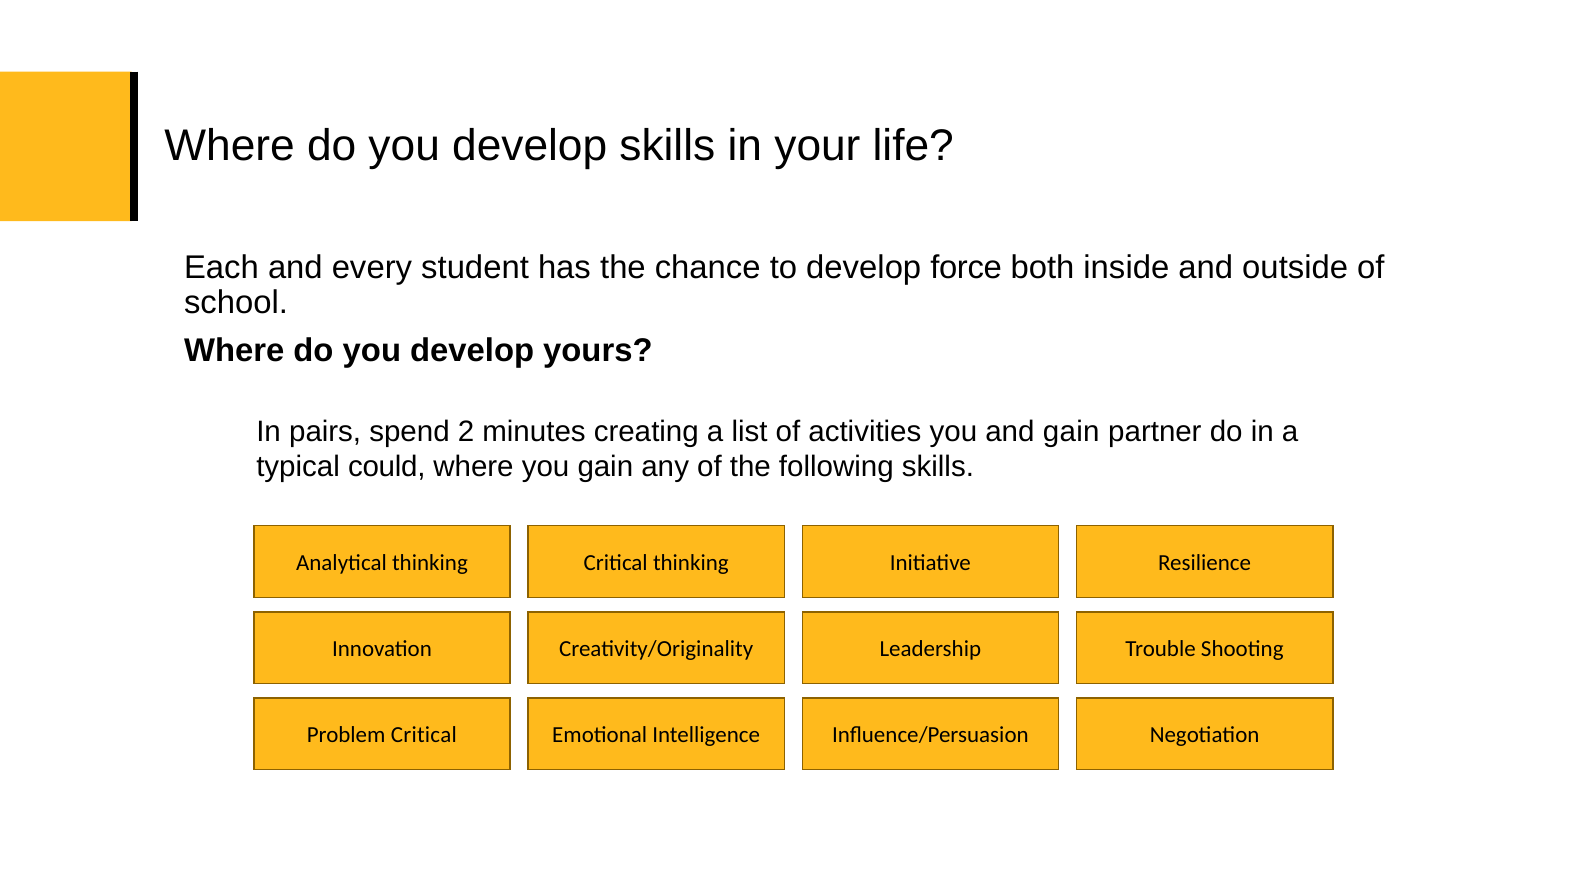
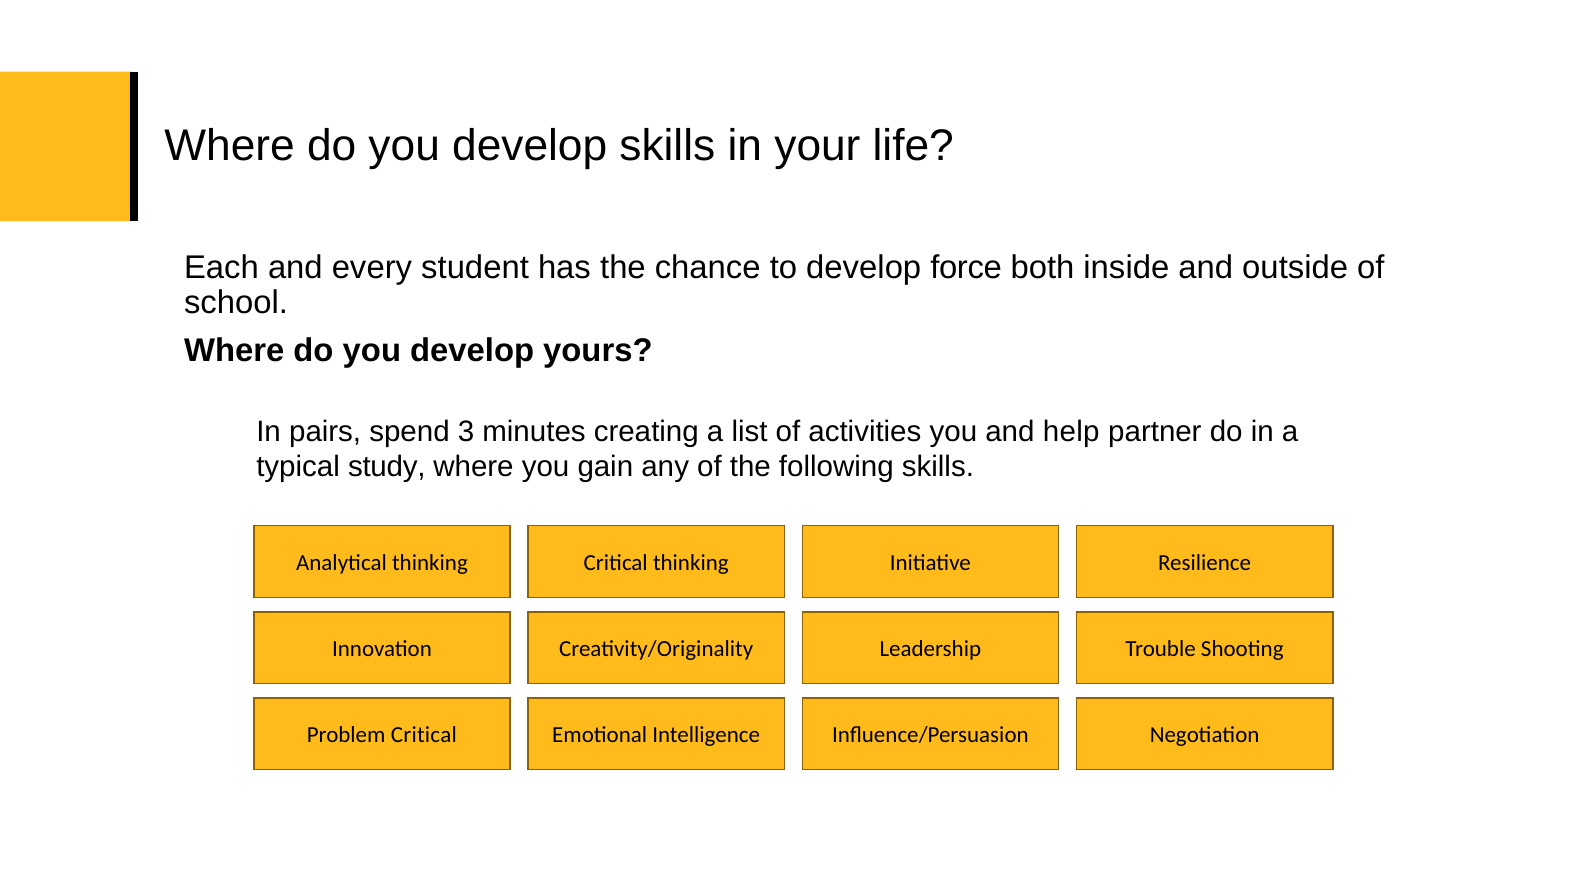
2: 2 -> 3
and gain: gain -> help
could: could -> study
